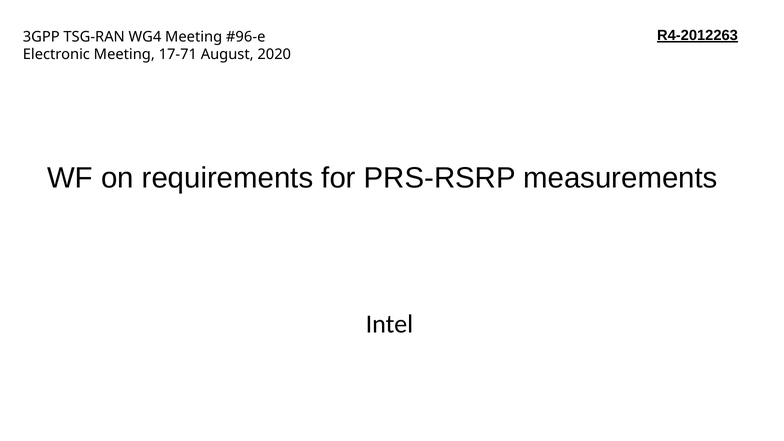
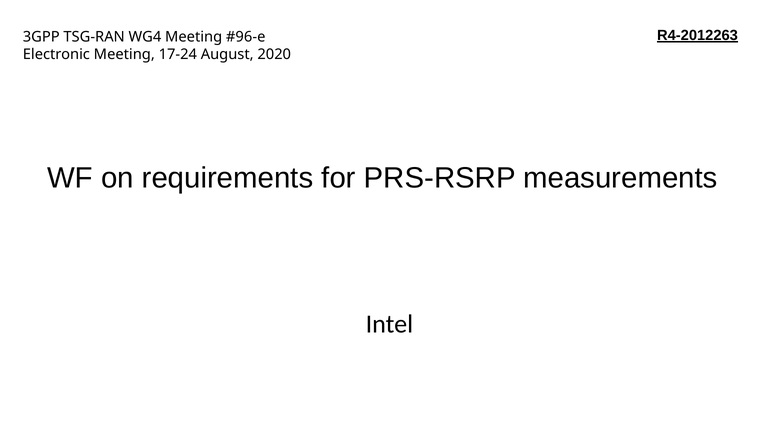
17-71: 17-71 -> 17-24
